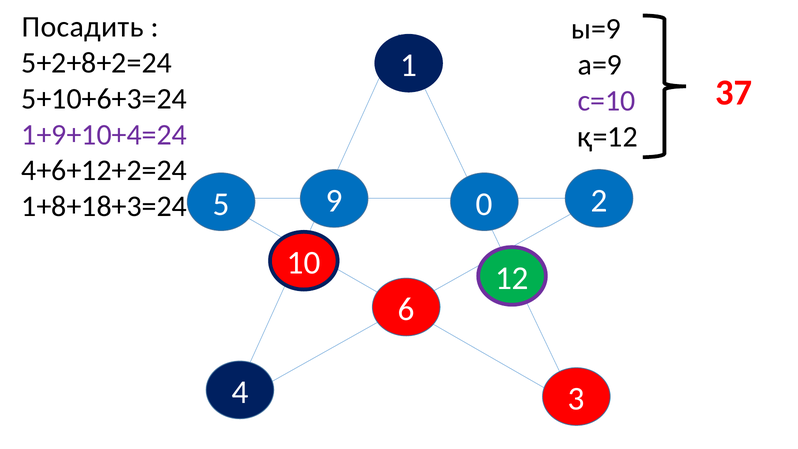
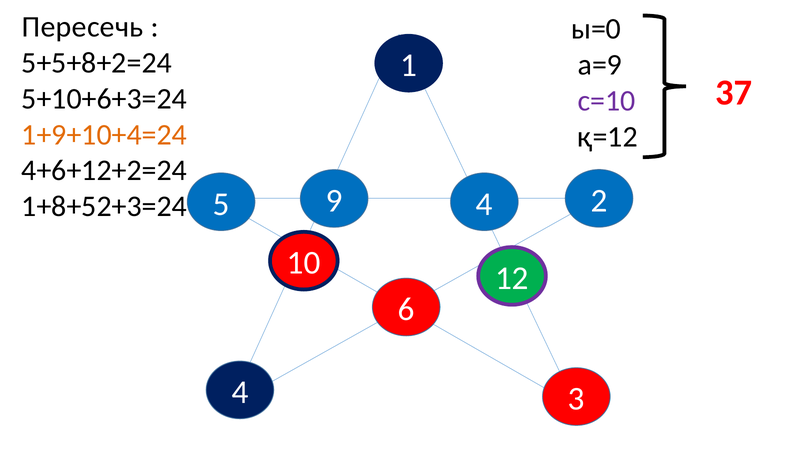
Посадить: Посадить -> Пересечь
ы=9: ы=9 -> ы=0
5+2+8+2=24: 5+2+8+2=24 -> 5+5+8+2=24
1+9+10+4=24 colour: purple -> orange
9 0: 0 -> 4
1+8+18+3=24: 1+8+18+3=24 -> 1+8+52+3=24
